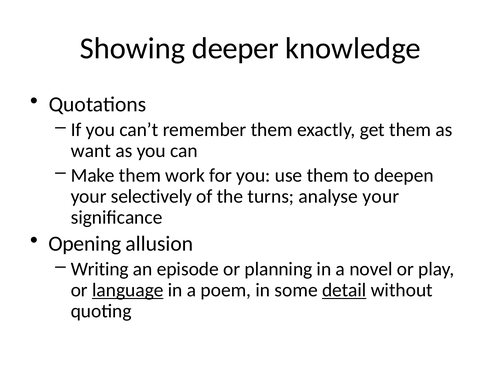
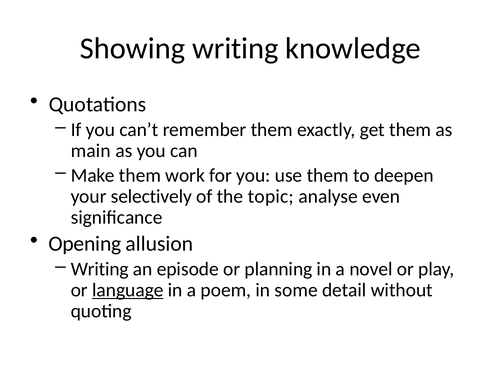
Showing deeper: deeper -> writing
want: want -> main
turns: turns -> topic
analyse your: your -> even
detail underline: present -> none
